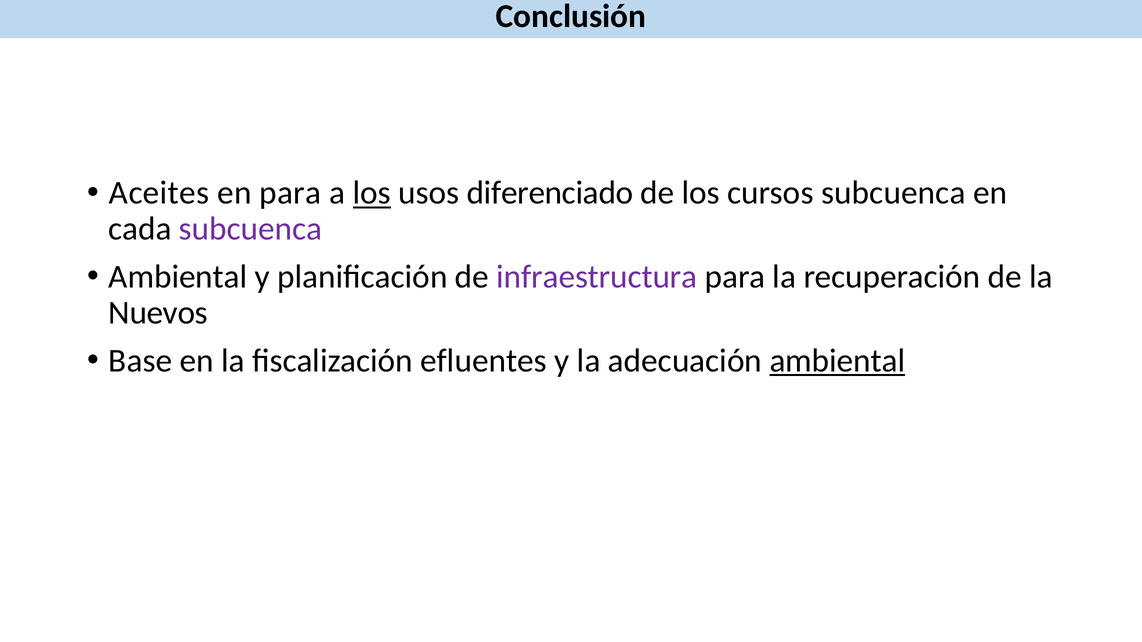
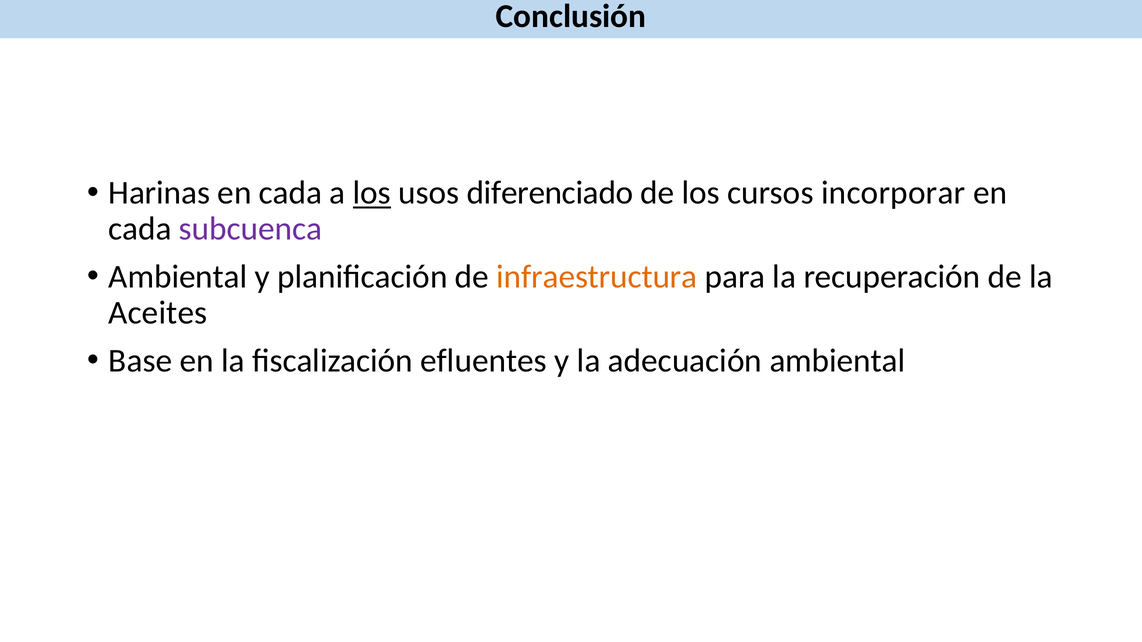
Aceites: Aceites -> Harinas
para at (290, 193): para -> cada
cursos subcuenca: subcuenca -> incorporar
infraestructura colour: purple -> orange
Nuevos: Nuevos -> Aceites
ambiental at (837, 361) underline: present -> none
